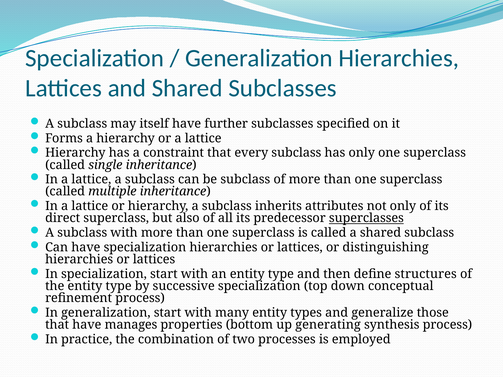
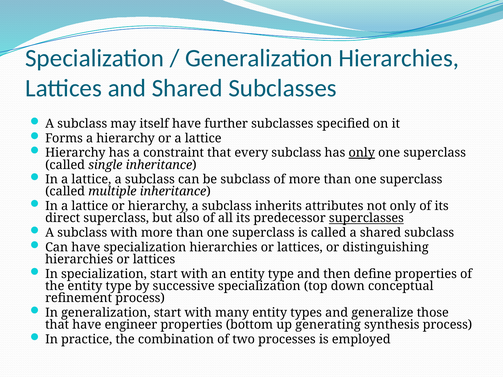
only at (362, 153) underline: none -> present
define structures: structures -> properties
manages: manages -> engineer
